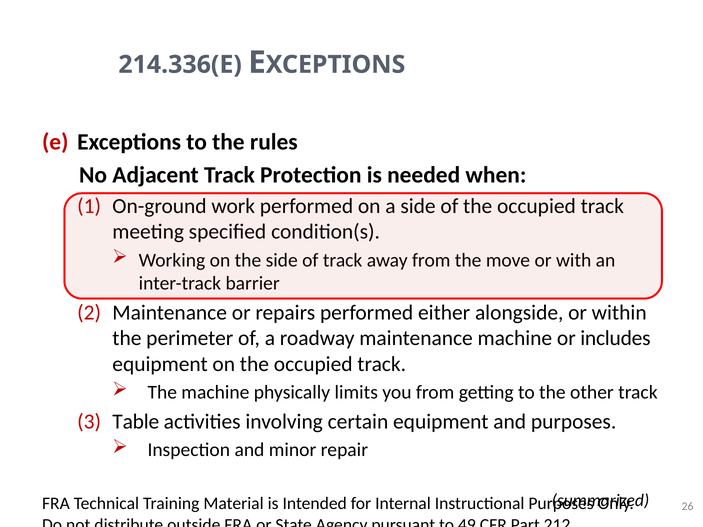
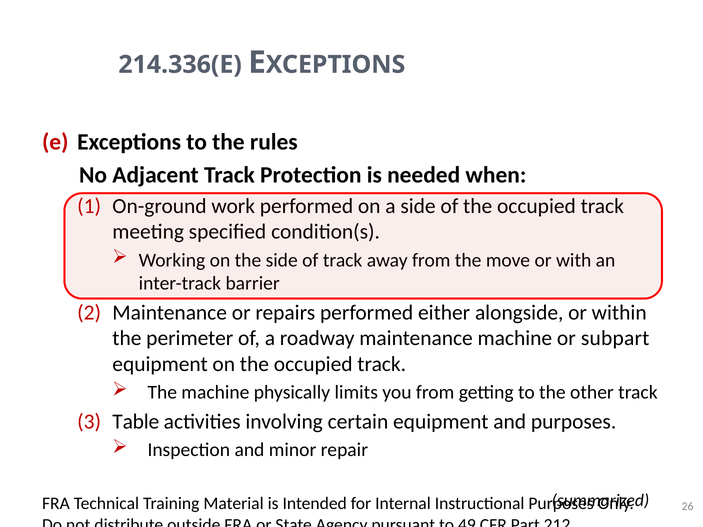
includes: includes -> subpart
